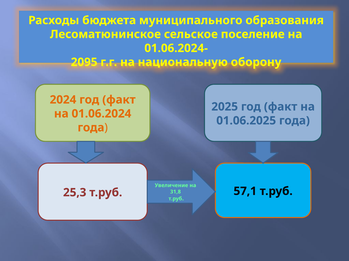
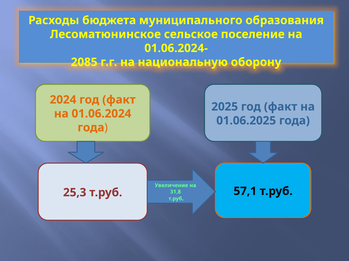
2095: 2095 -> 2085
